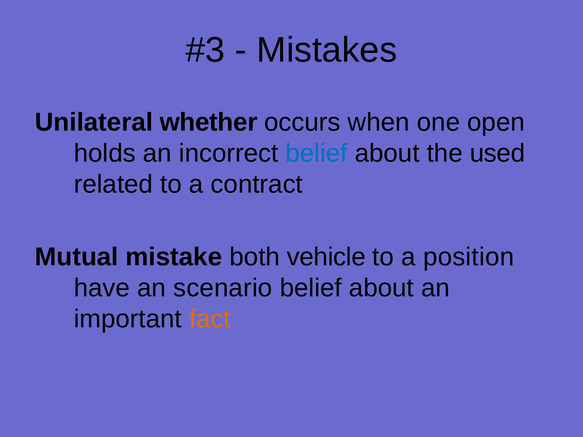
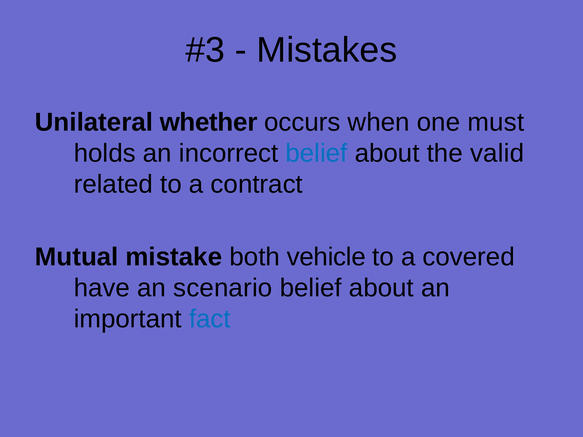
open: open -> must
used: used -> valid
position: position -> covered
fact colour: orange -> blue
